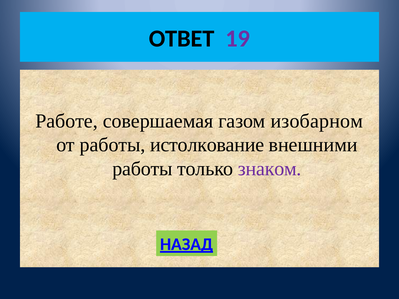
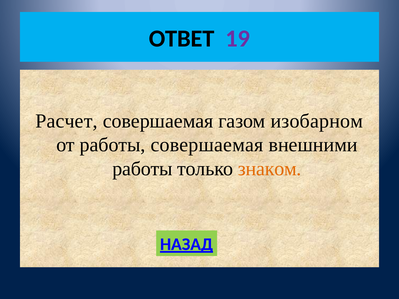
Работе: Работе -> Расчет
работы истолкование: истолкование -> совершаемая
знаком colour: purple -> orange
